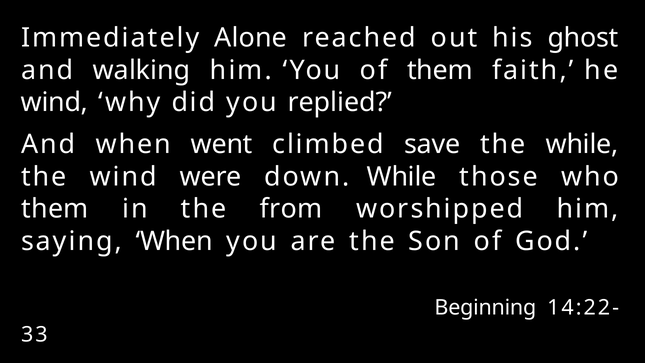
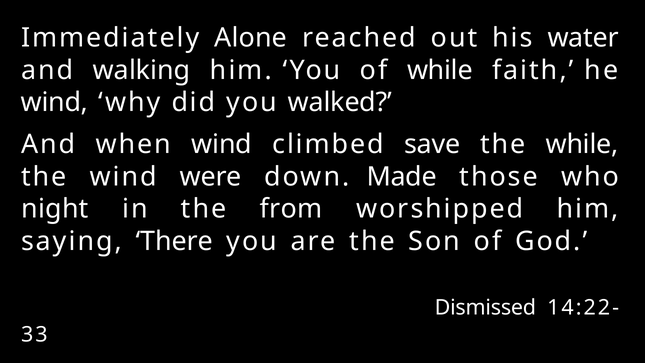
ghost: ghost -> water
of them: them -> while
replied: replied -> walked
when went: went -> wind
down While: While -> Made
them at (55, 209): them -> night
saying When: When -> There
Beginning: Beginning -> Dismissed
